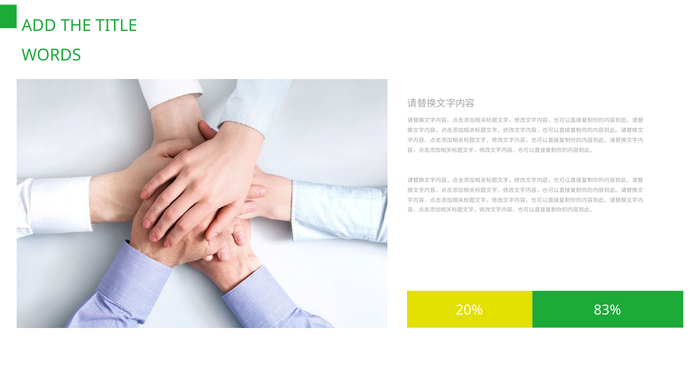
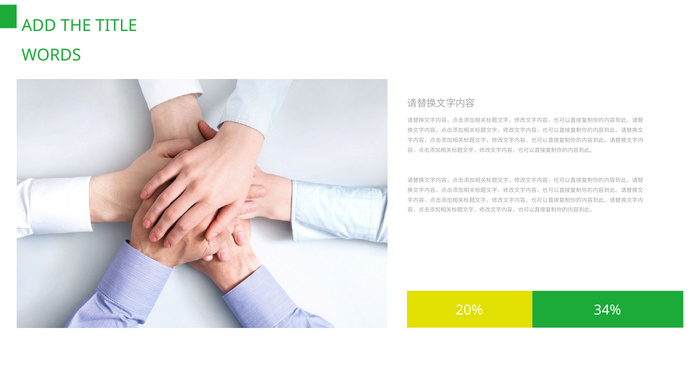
83%: 83% -> 34%
